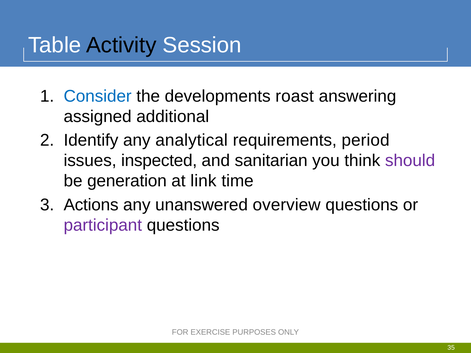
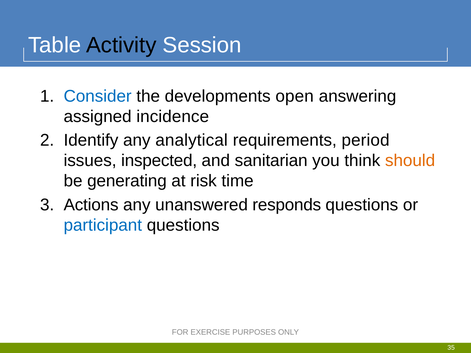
roast: roast -> open
additional: additional -> incidence
should colour: purple -> orange
generation: generation -> generating
link: link -> risk
overview: overview -> responds
participant colour: purple -> blue
